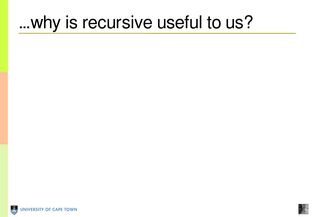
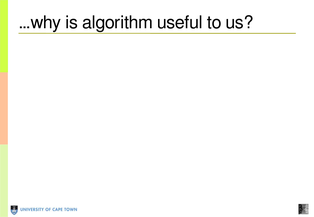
recursive: recursive -> algorithm
